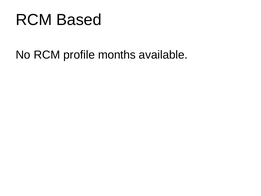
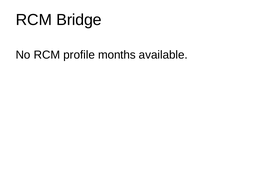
Based: Based -> Bridge
